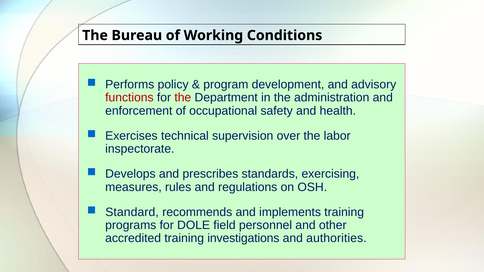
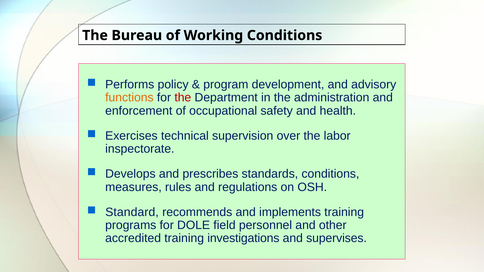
functions colour: red -> orange
standards exercising: exercising -> conditions
authorities: authorities -> supervises
